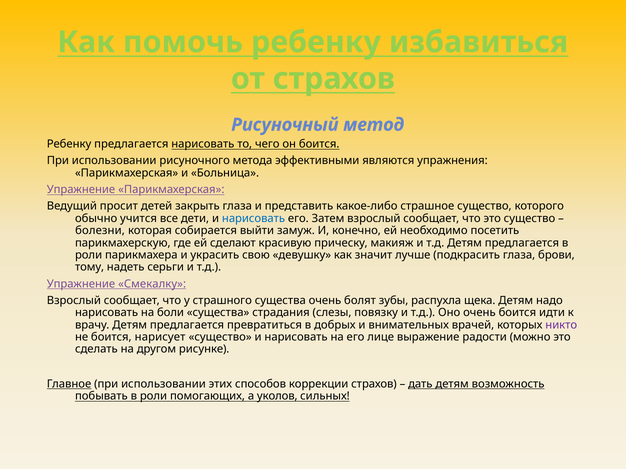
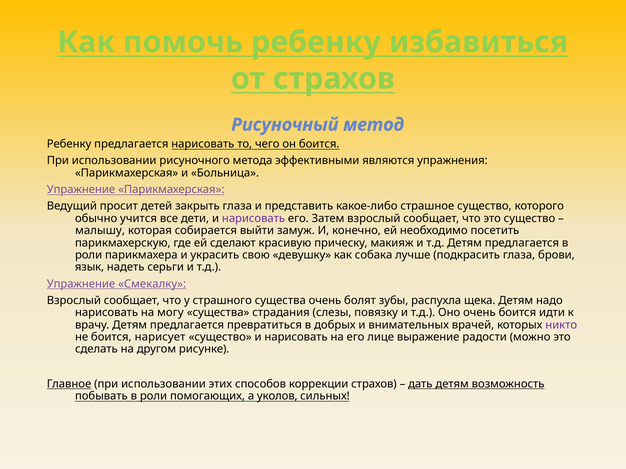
нарисовать at (254, 219) colour: blue -> purple
болезни: болезни -> малышу
значит: значит -> собака
тому: тому -> язык
боли: боли -> могу
